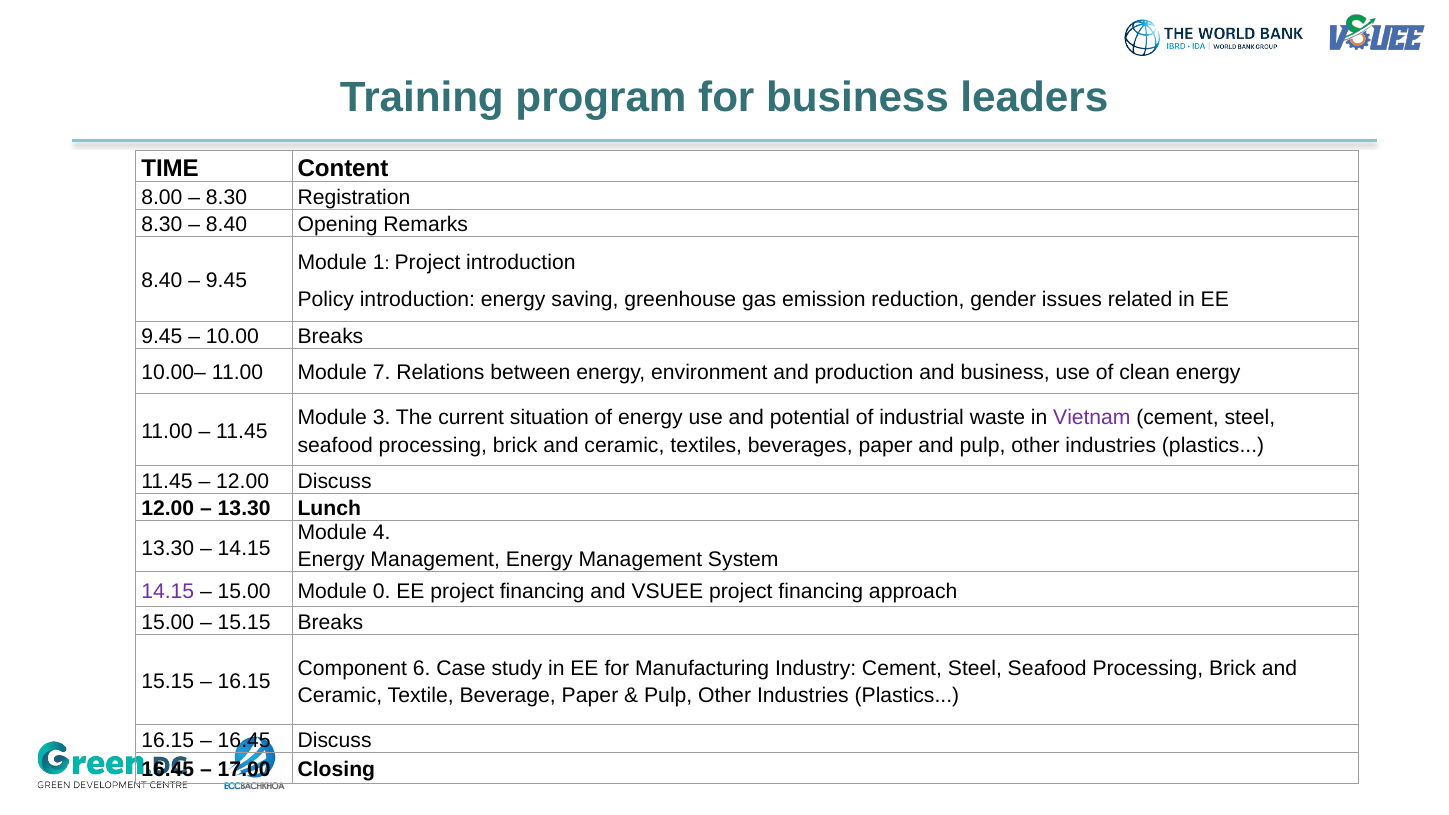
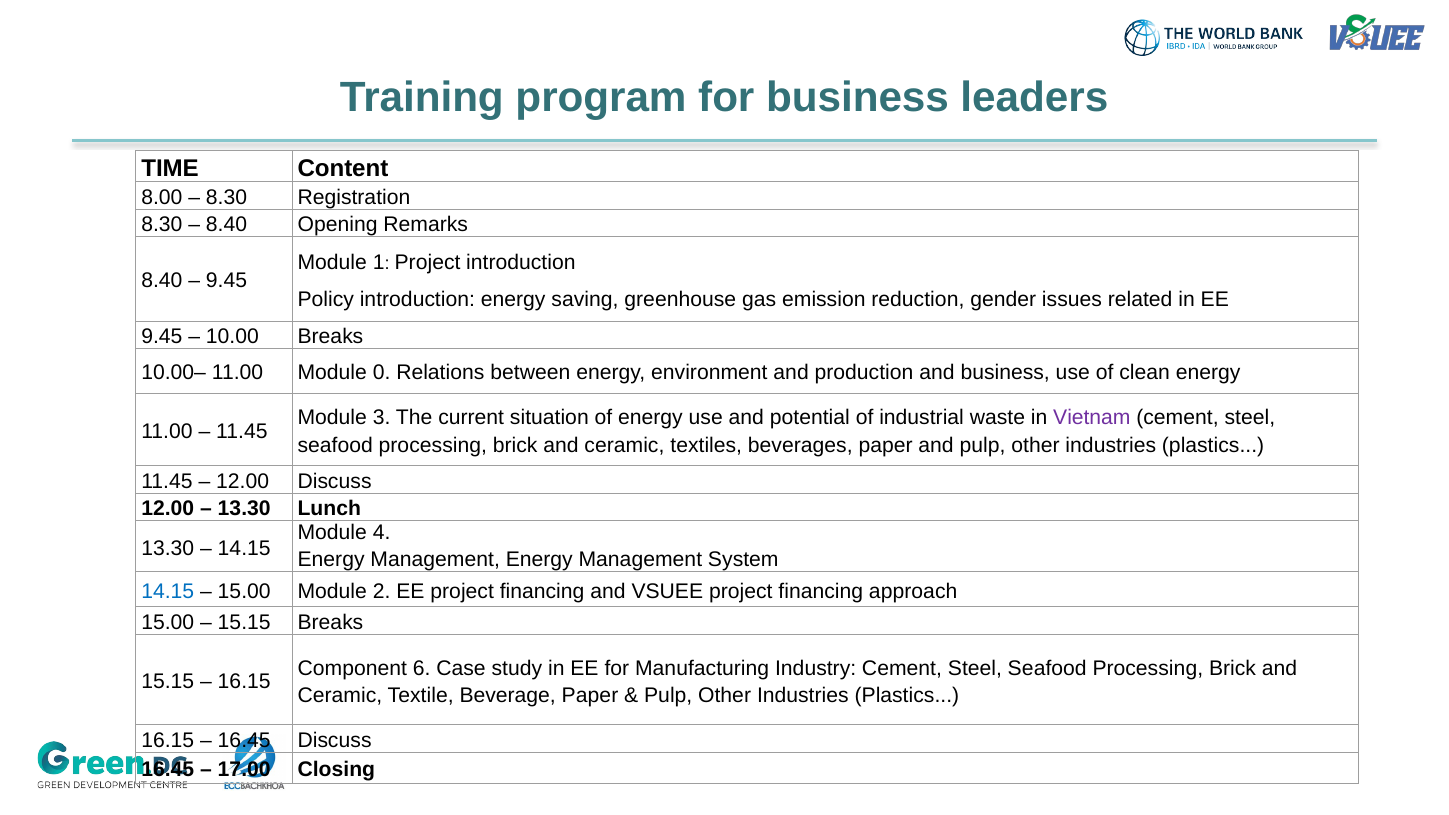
7: 7 -> 0
14.15 at (168, 591) colour: purple -> blue
0: 0 -> 2
